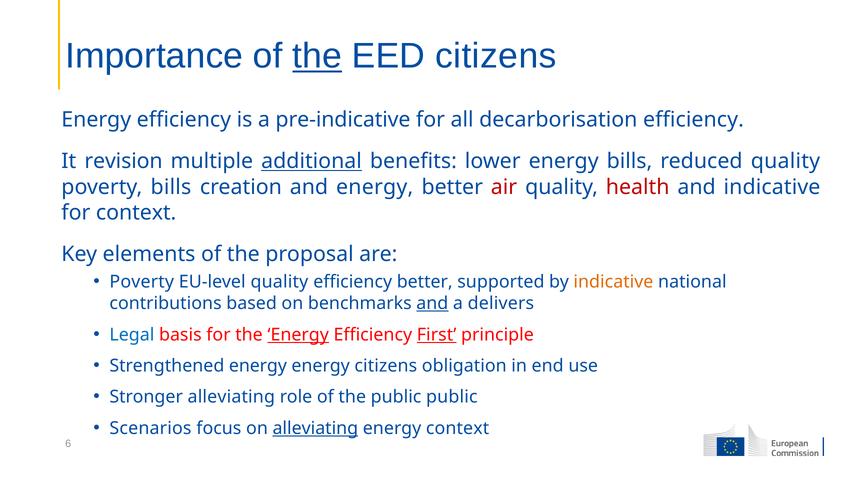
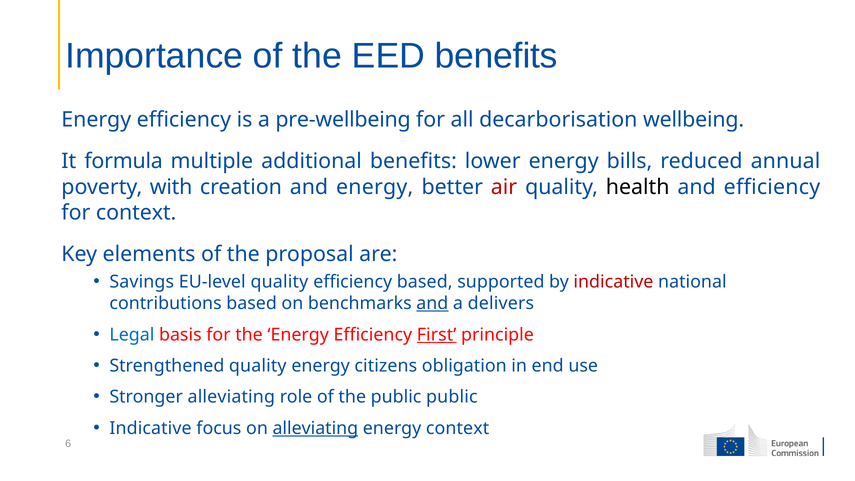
the at (317, 56) underline: present -> none
EED citizens: citizens -> benefits
pre-indicative: pre-indicative -> pre-wellbeing
decarborisation efficiency: efficiency -> wellbeing
revision: revision -> formula
additional underline: present -> none
reduced quality: quality -> annual
poverty bills: bills -> with
health colour: red -> black
and indicative: indicative -> efficiency
Poverty at (142, 282): Poverty -> Savings
efficiency better: better -> based
indicative at (613, 282) colour: orange -> red
Energy at (298, 335) underline: present -> none
Strengthened energy: energy -> quality
Scenarios at (150, 428): Scenarios -> Indicative
